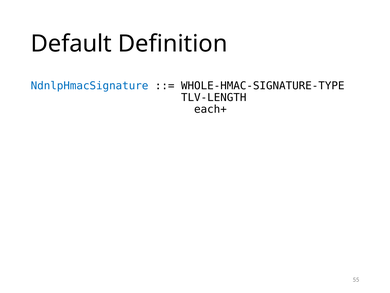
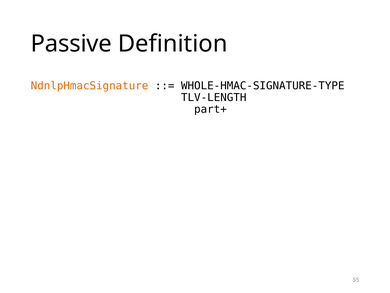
Default: Default -> Passive
NdnlpHmacSignature colour: blue -> orange
each+: each+ -> part+
